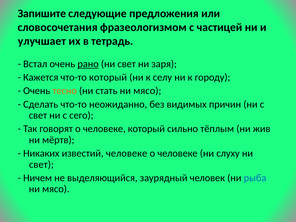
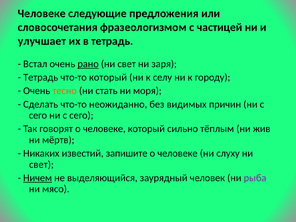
Запишите at (42, 13): Запишите -> Человеке
Кажется at (41, 77): Кажется -> Тетрадь
стать ни мясо: мясо -> моря
свет at (38, 115): свет -> сего
известий человеке: человеке -> запишите
Ничем underline: none -> present
рыба colour: blue -> purple
